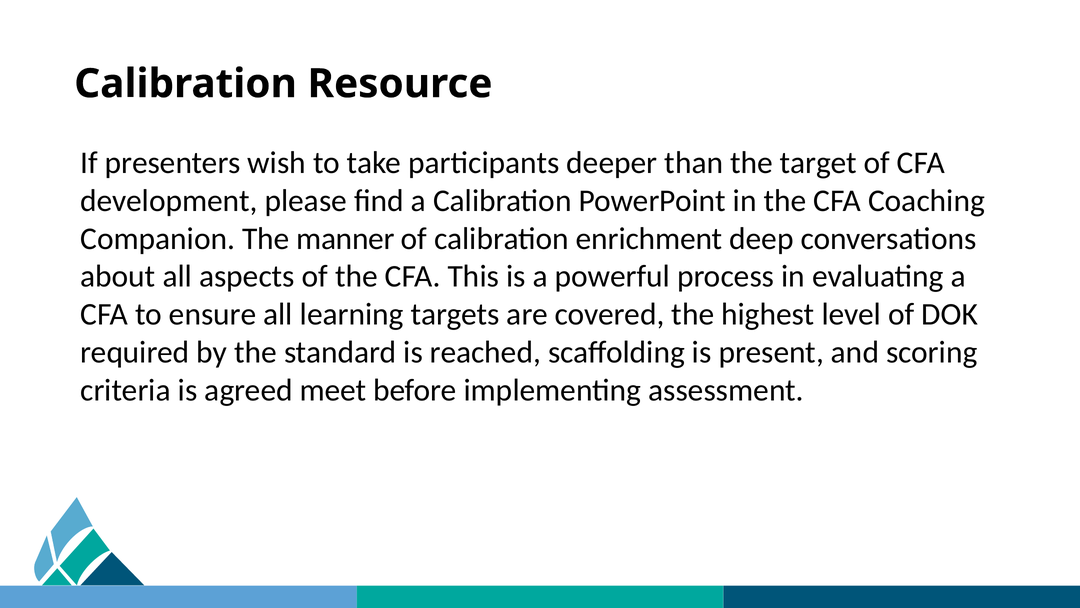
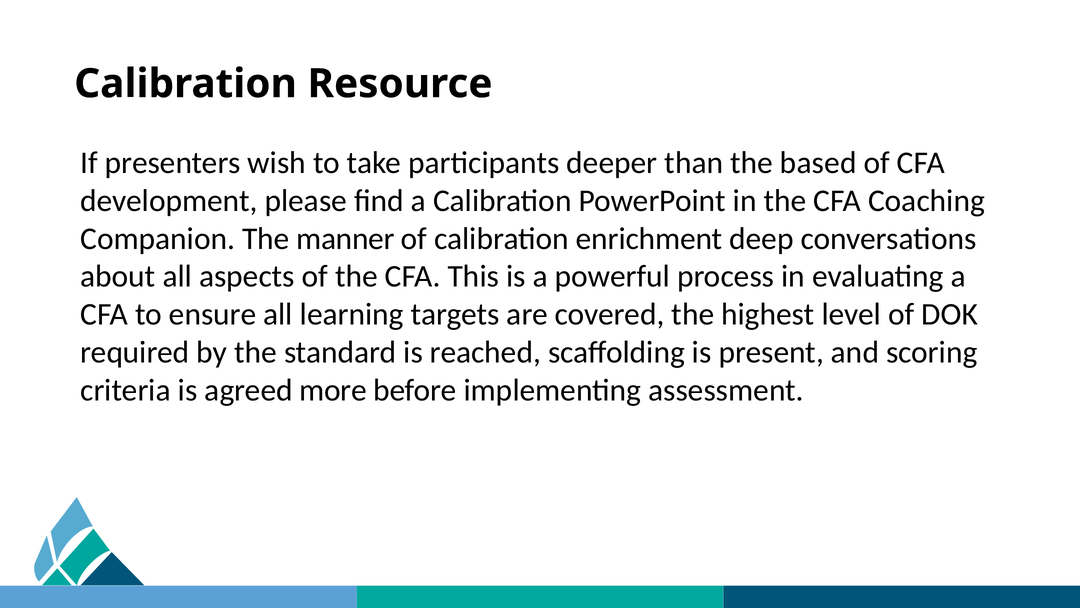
target: target -> based
meet: meet -> more
